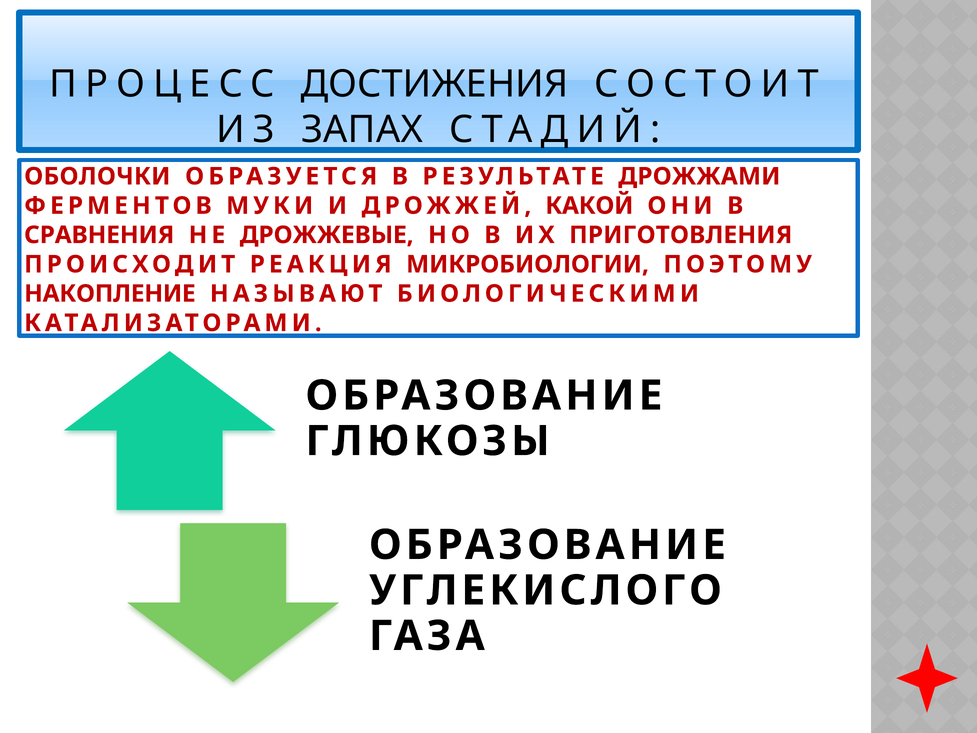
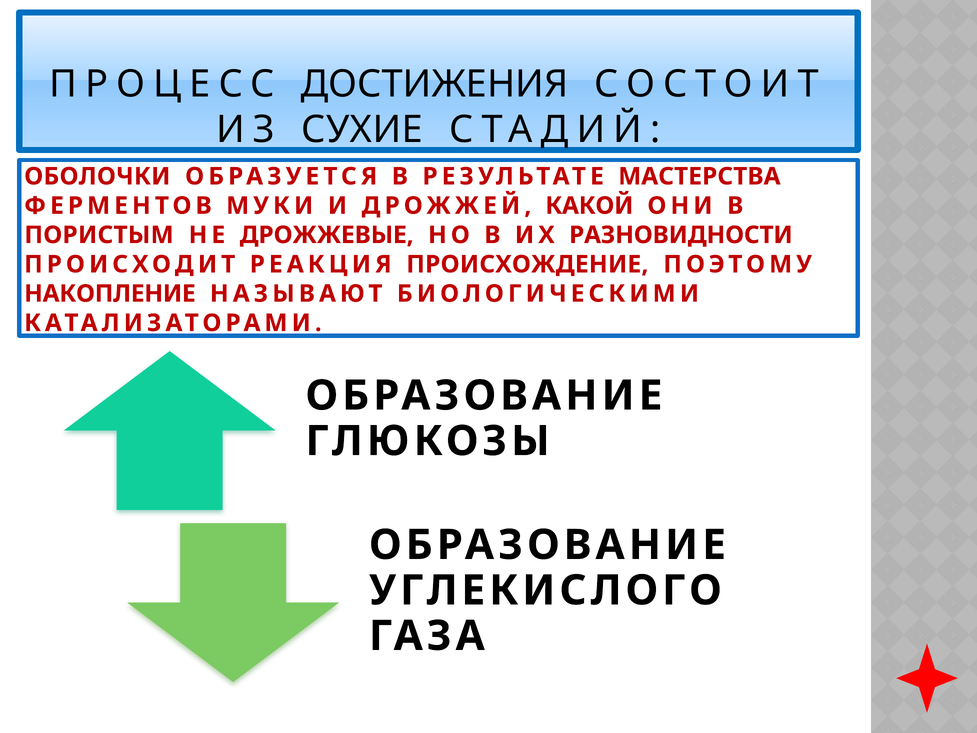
ЗАПАХ: ЗАПАХ -> СУХИЕ
ДРОЖЖАМИ: ДРОЖЖАМИ -> МАСТЕРСТВА
СРАВНЕНИЯ: СРАВНЕНИЯ -> ПОРИСТЫМ
ПРИГОТОВЛЕНИЯ: ПРИГОТОВЛЕНИЯ -> РАЗНОВИДНОСТИ
МИКРОБИОЛОГИИ: МИКРОБИОЛОГИИ -> ПРОИСХОЖДЕНИЕ
